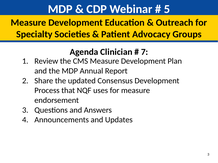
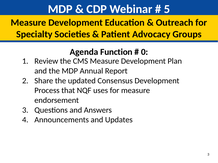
Clinician: Clinician -> Function
7: 7 -> 0
